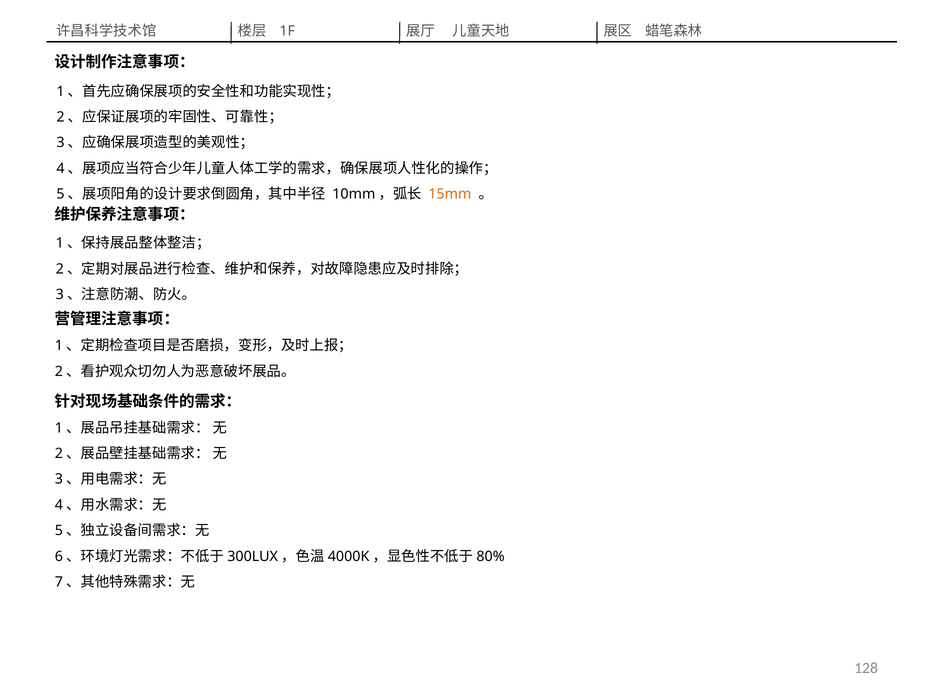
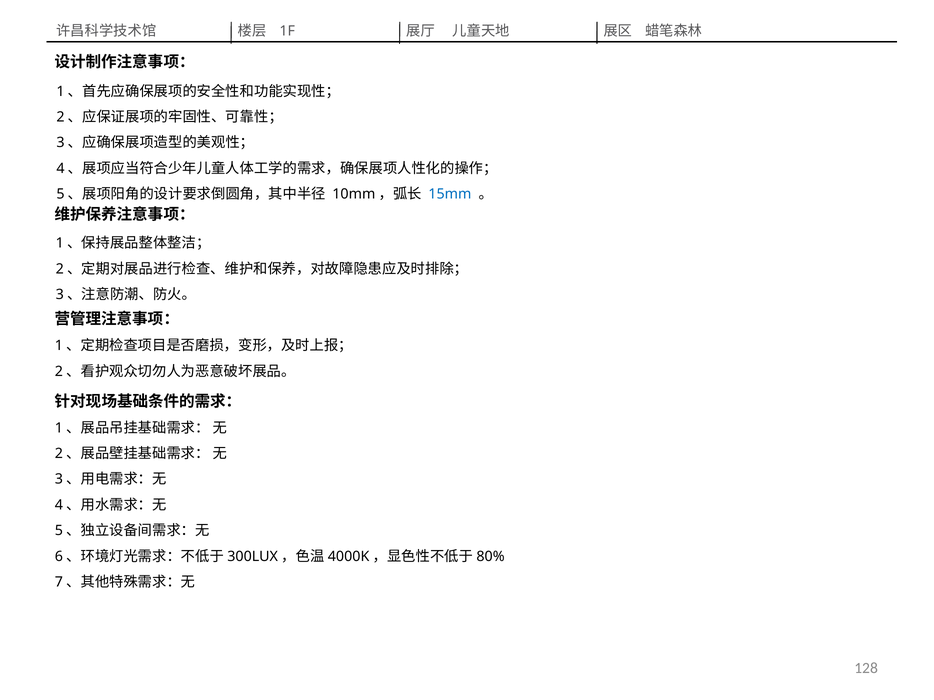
15mm colour: orange -> blue
